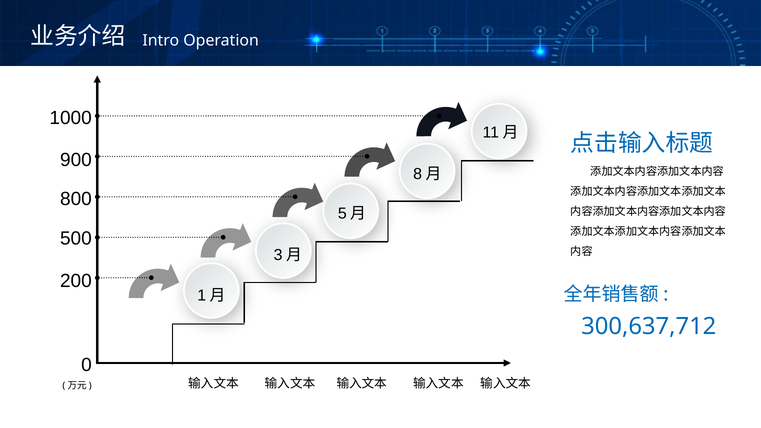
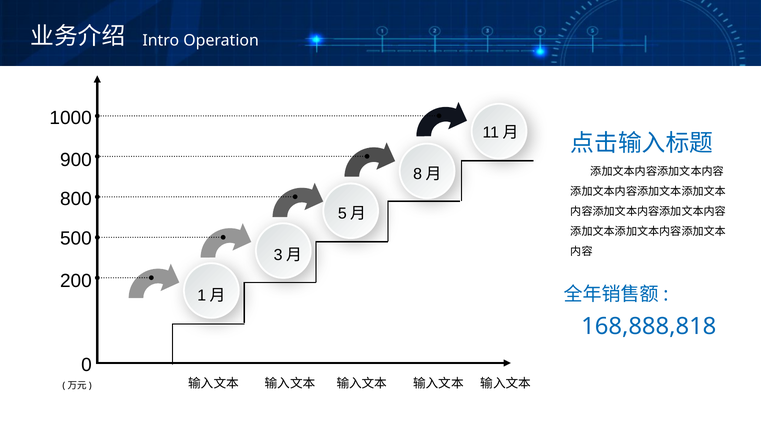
300,637,712: 300,637,712 -> 168,888,818
